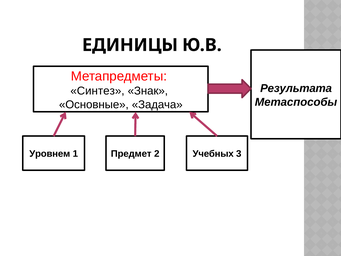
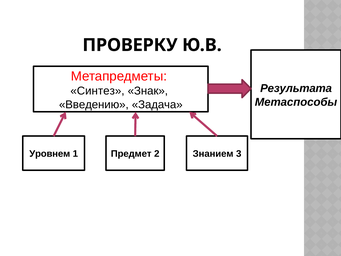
ЕДИНИЦЫ: ЕДИНИЦЫ -> ПРОВЕРКУ
Основные: Основные -> Введению
Учебных: Учебных -> Знанием
